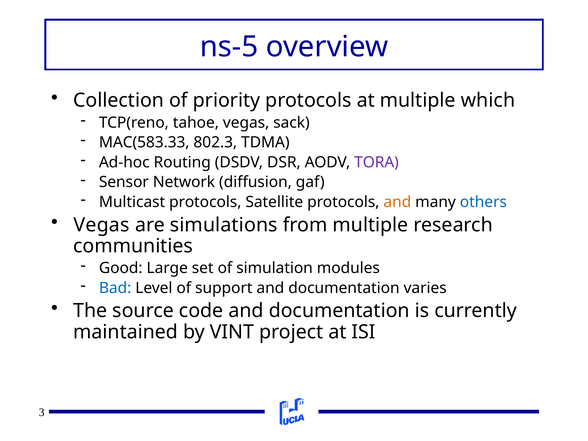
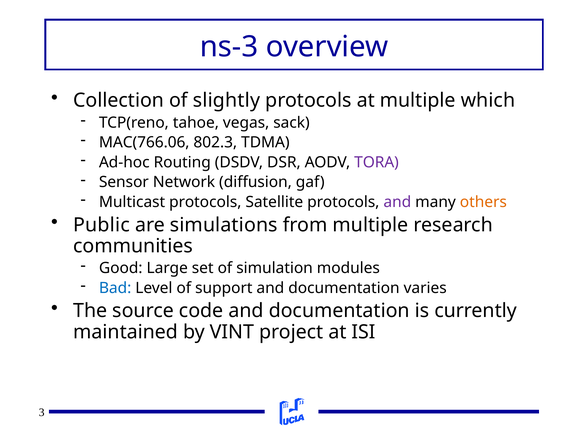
ns-5: ns-5 -> ns-3
priority: priority -> slightly
MAC(583.33: MAC(583.33 -> MAC(766.06
and at (397, 202) colour: orange -> purple
others colour: blue -> orange
Vegas at (101, 225): Vegas -> Public
